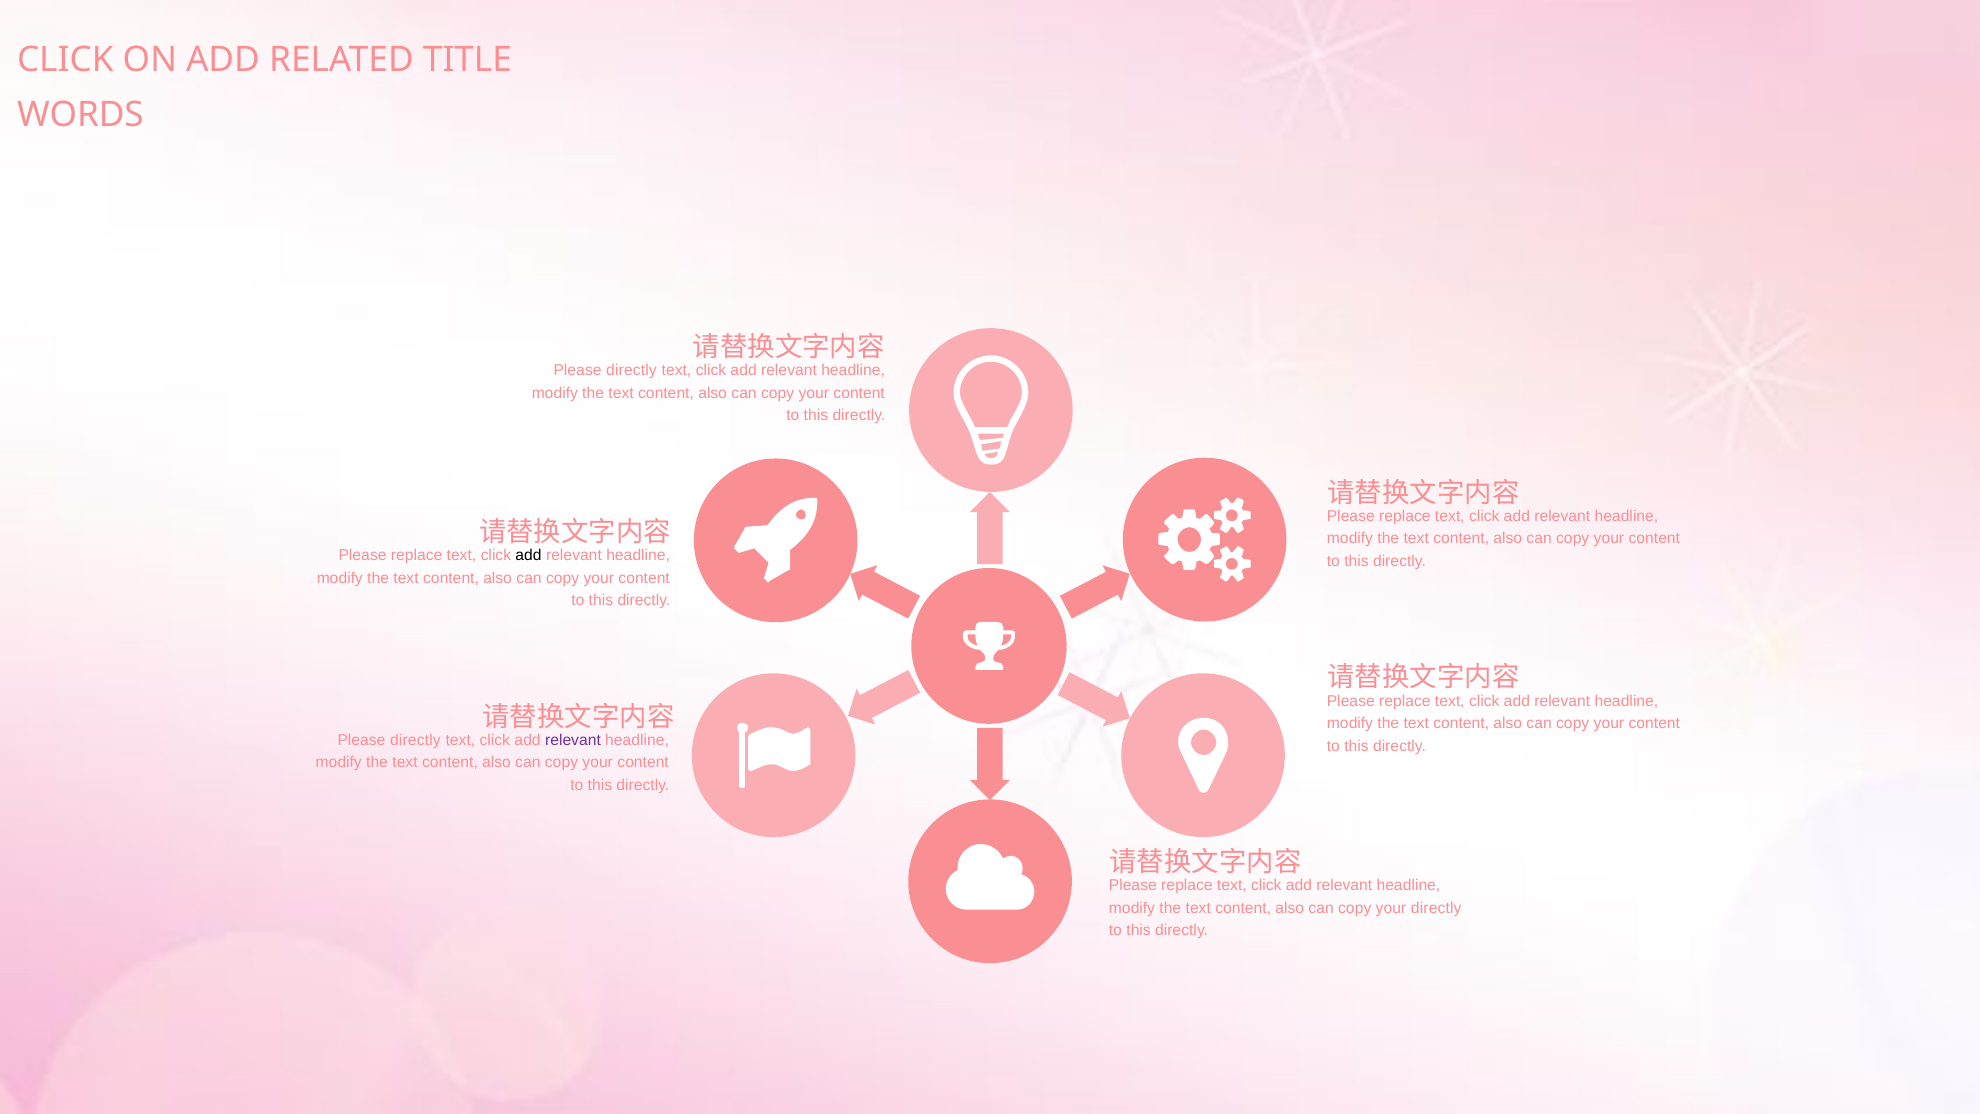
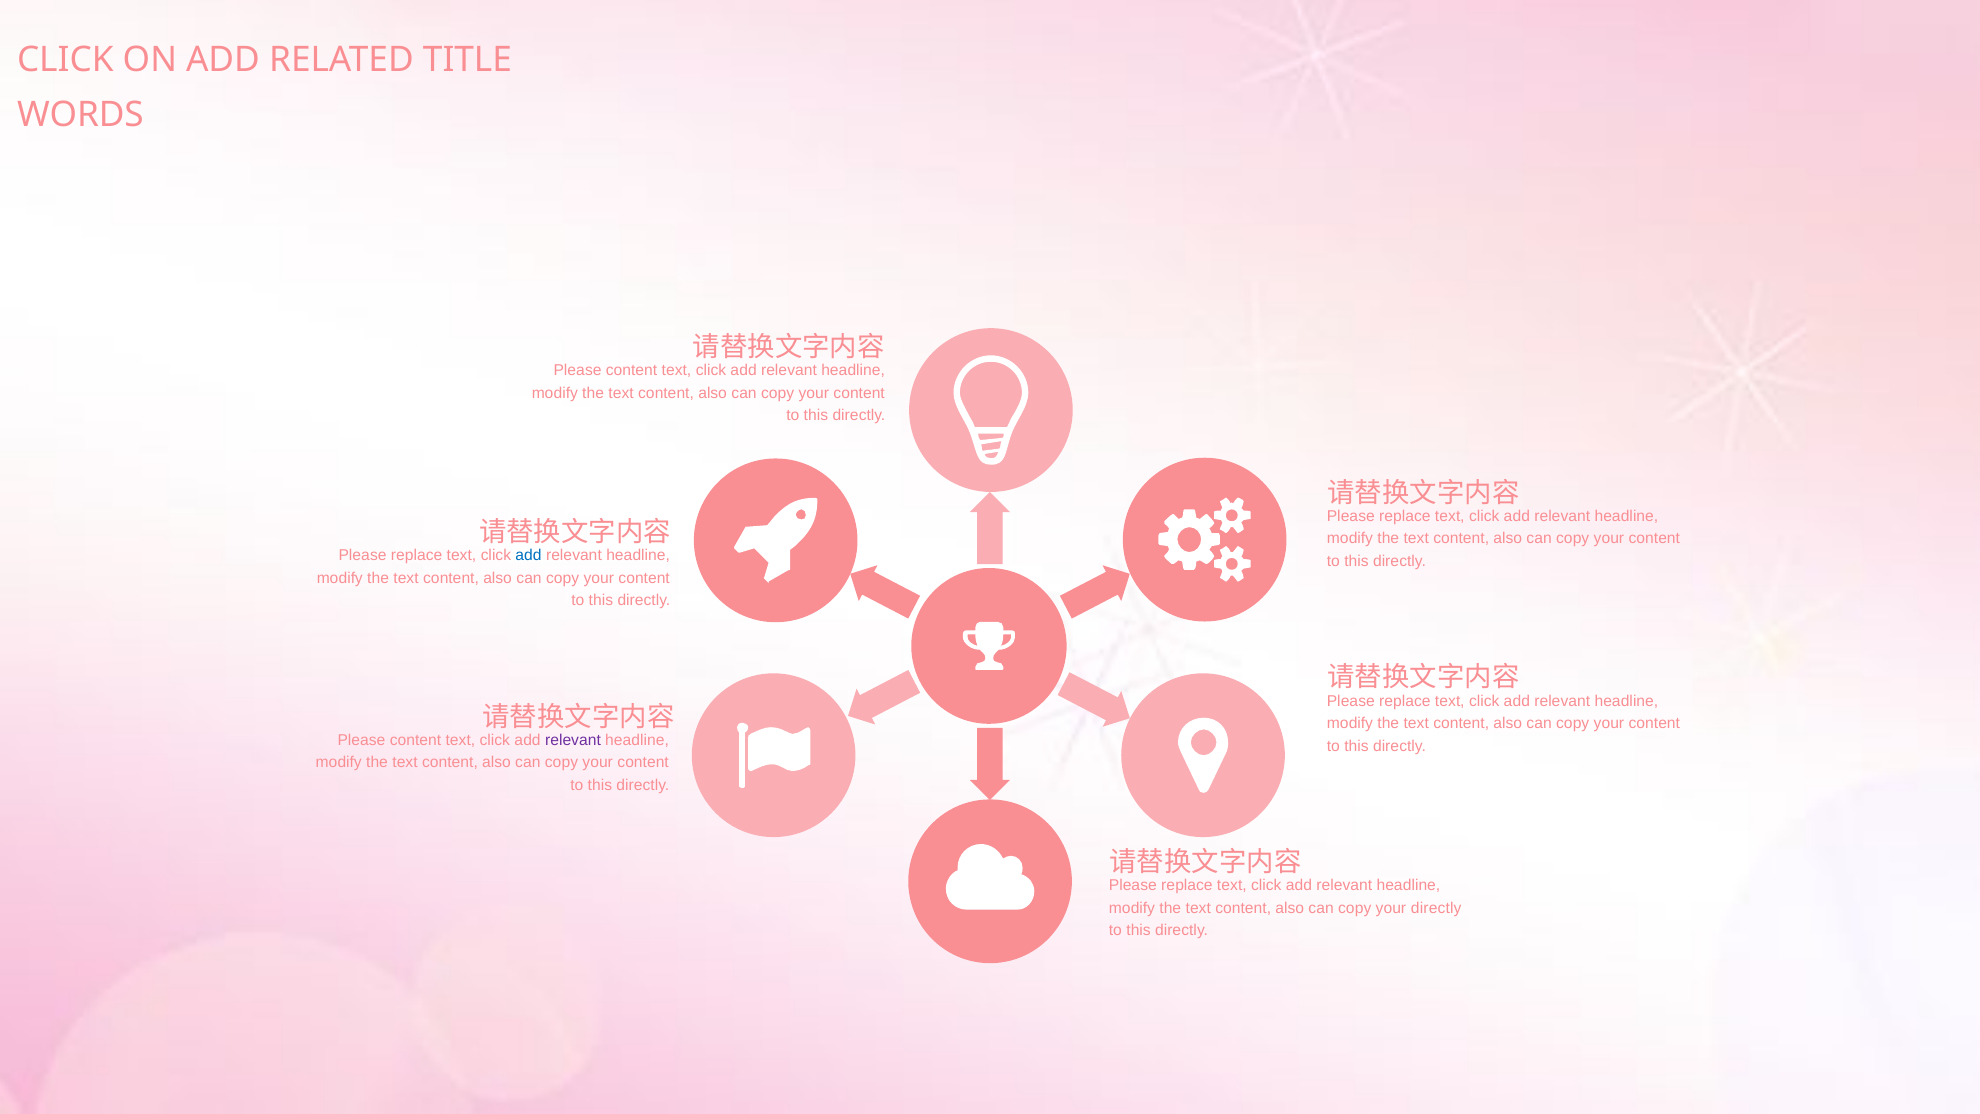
directly at (631, 371): directly -> content
add at (529, 555) colour: black -> blue
directly at (415, 740): directly -> content
